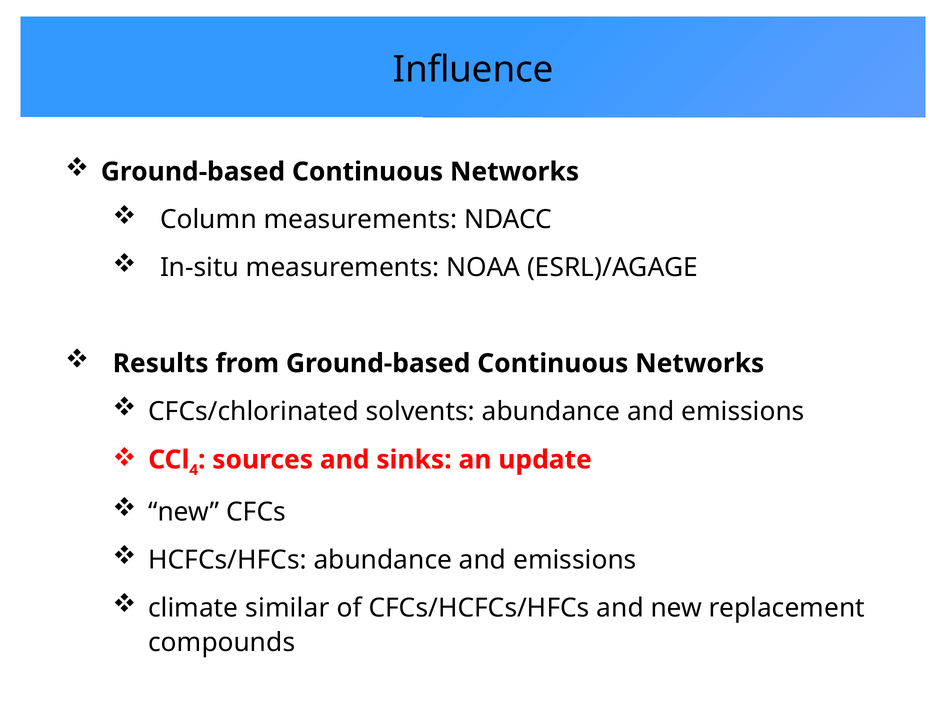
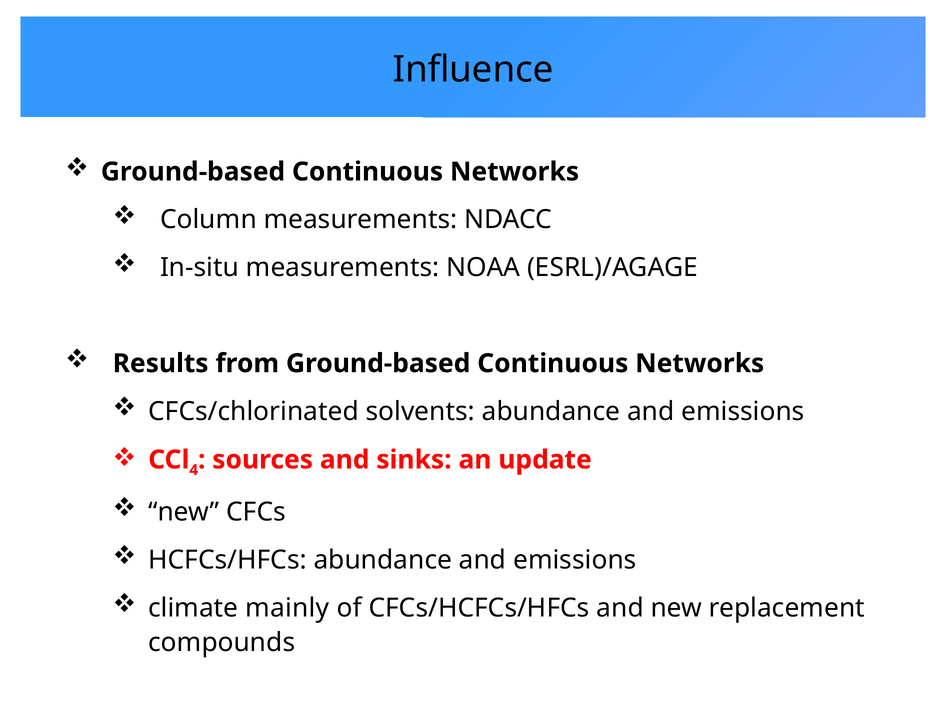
similar: similar -> mainly
